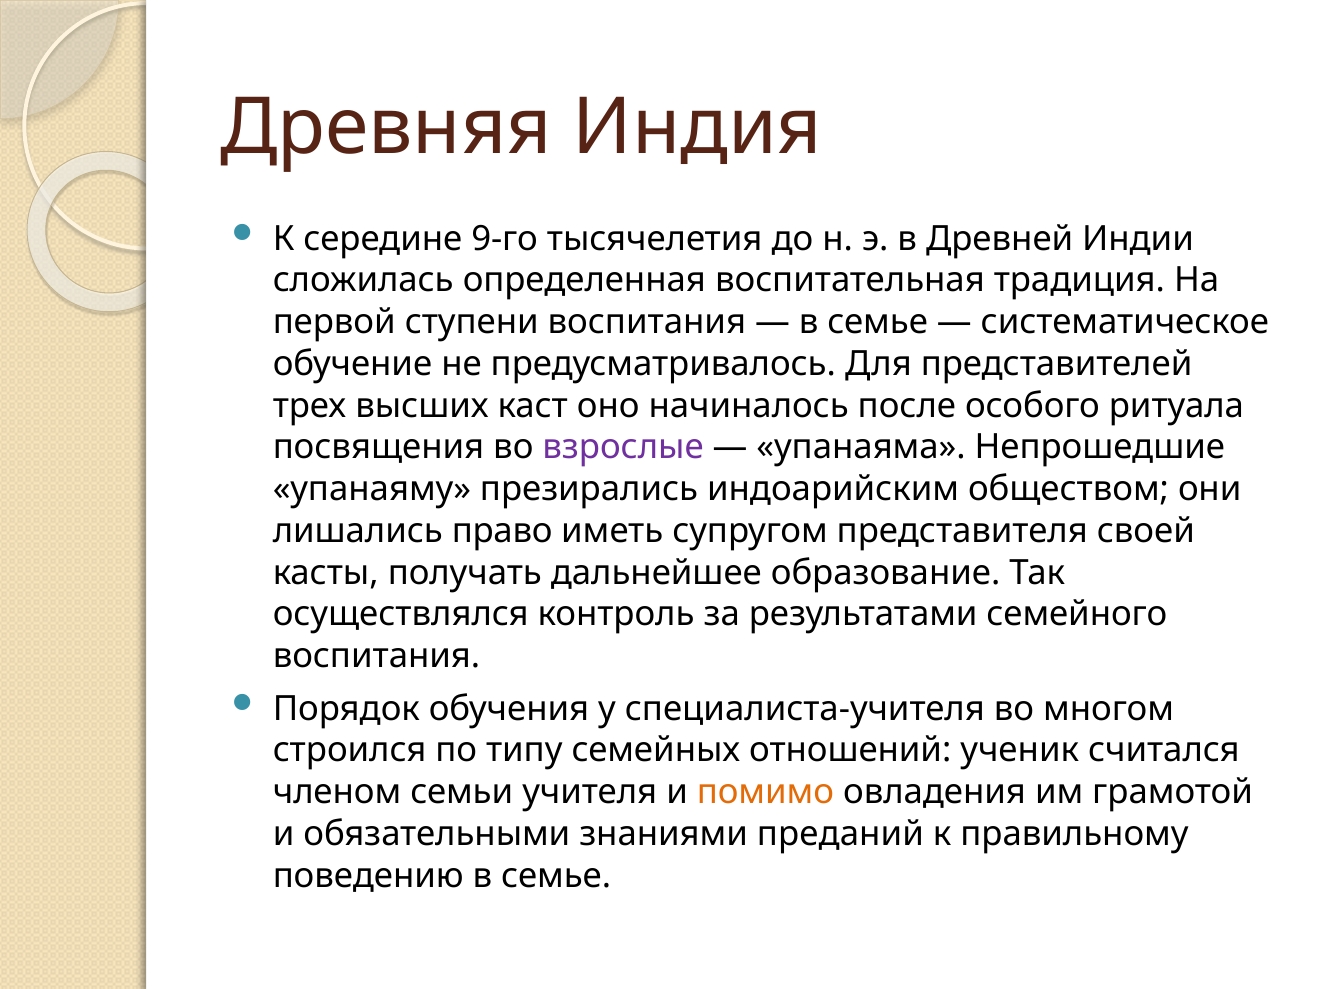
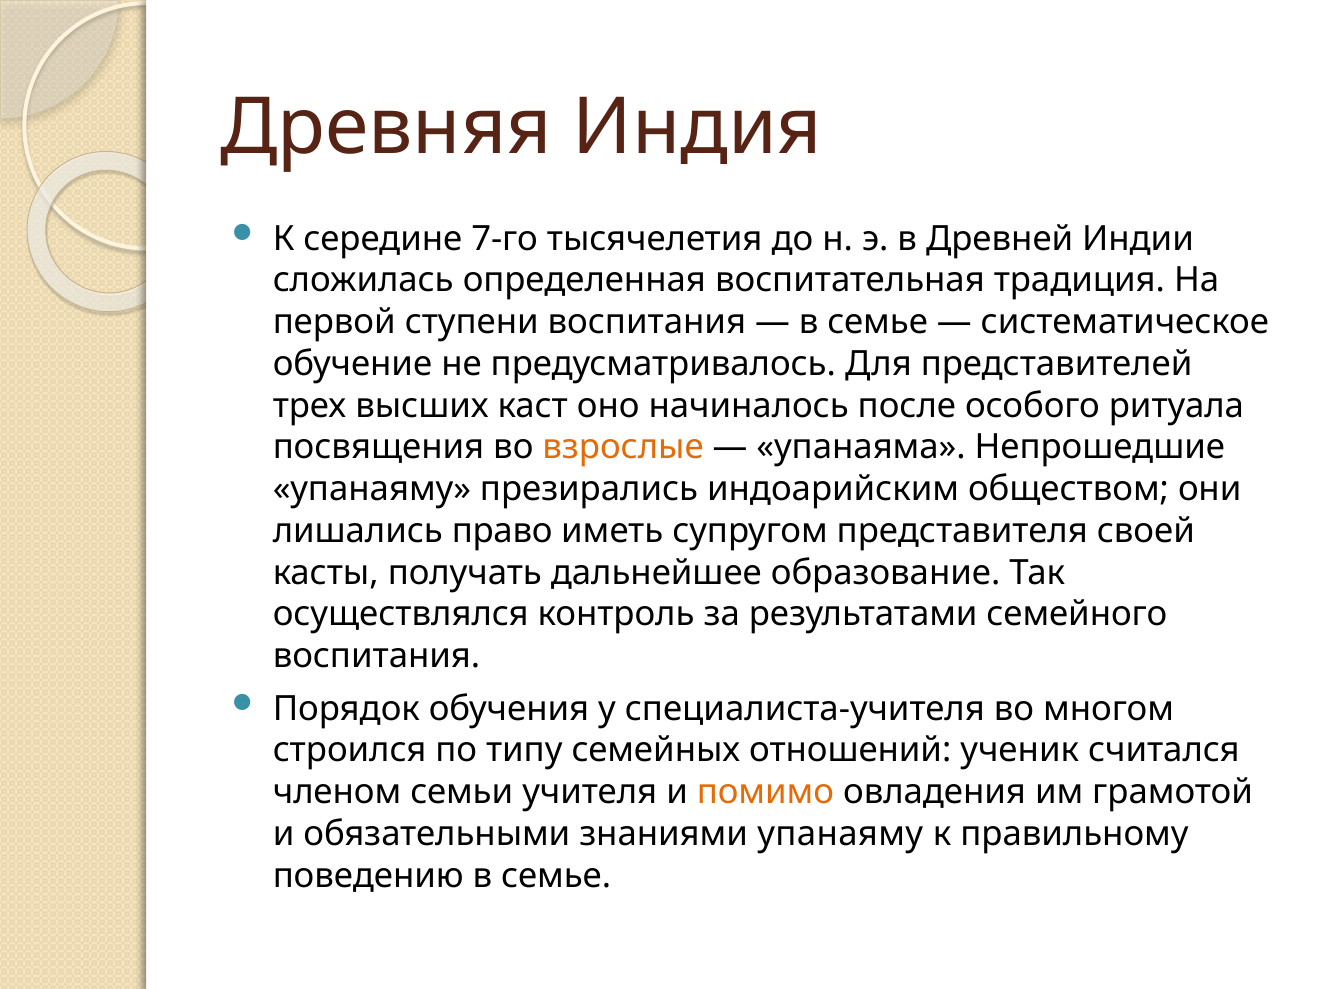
9-го: 9-го -> 7-го
взрослые colour: purple -> orange
знаниями преданий: преданий -> упанаяму
